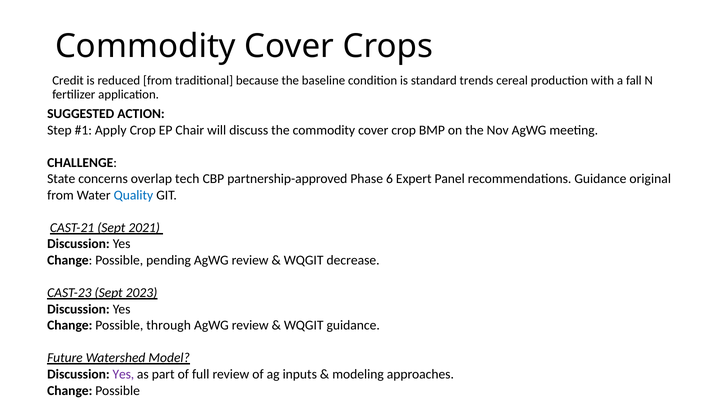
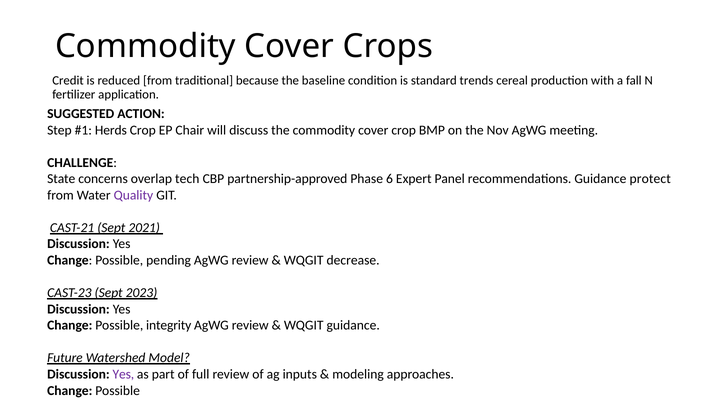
Apply: Apply -> Herds
original: original -> protect
Quality colour: blue -> purple
through: through -> integrity
